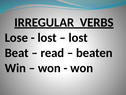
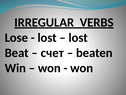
read: read -> счет
